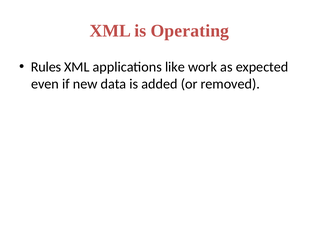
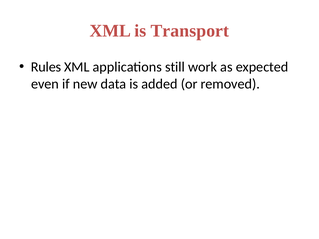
Operating: Operating -> Transport
like: like -> still
